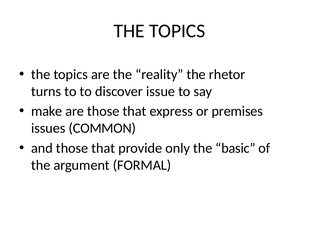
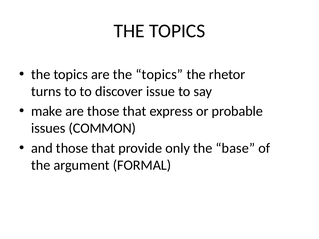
are the reality: reality -> topics
premises: premises -> probable
basic: basic -> base
